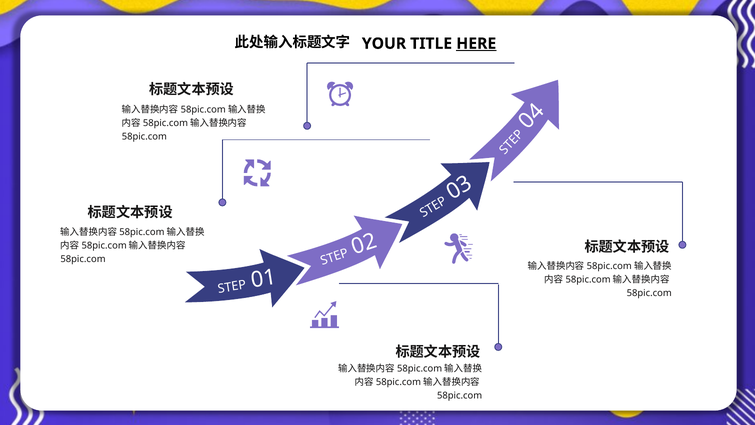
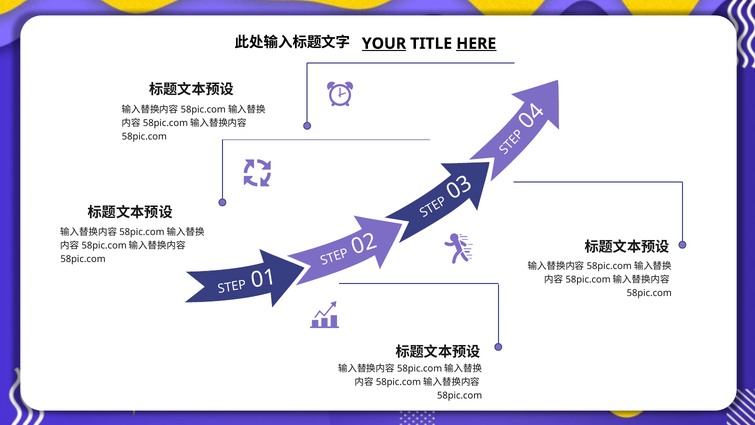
YOUR underline: none -> present
